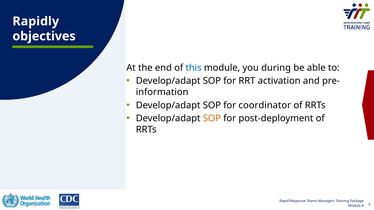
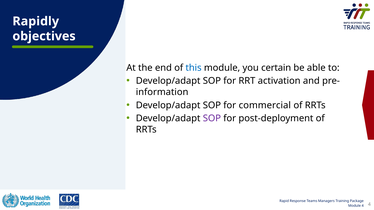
during: during -> certain
coordinator: coordinator -> commercial
SOP at (212, 119) colour: orange -> purple
